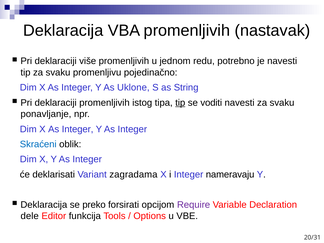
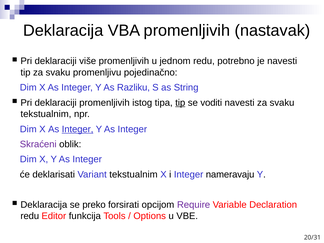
Uklone: Uklone -> Razliku
ponavljanje at (46, 114): ponavljanje -> tekstualnim
Integer at (78, 129) underline: none -> present
Skraćeni colour: blue -> purple
Variant zagradama: zagradama -> tekstualnim
dele at (30, 216): dele -> redu
